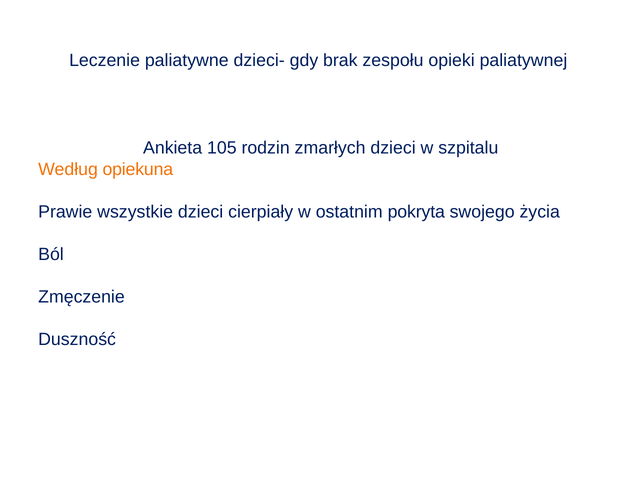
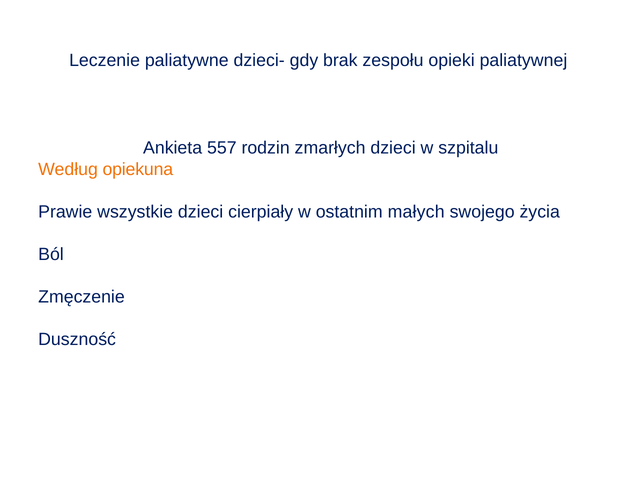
105: 105 -> 557
pokryta: pokryta -> małych
